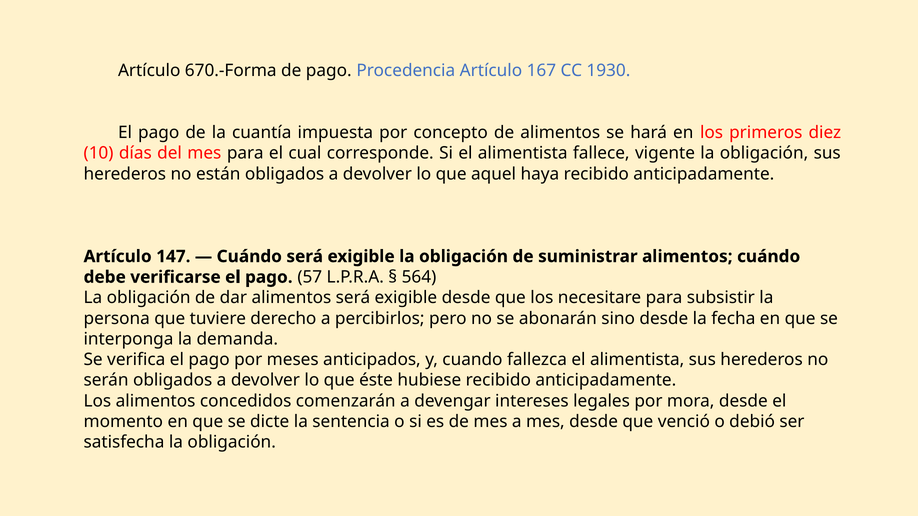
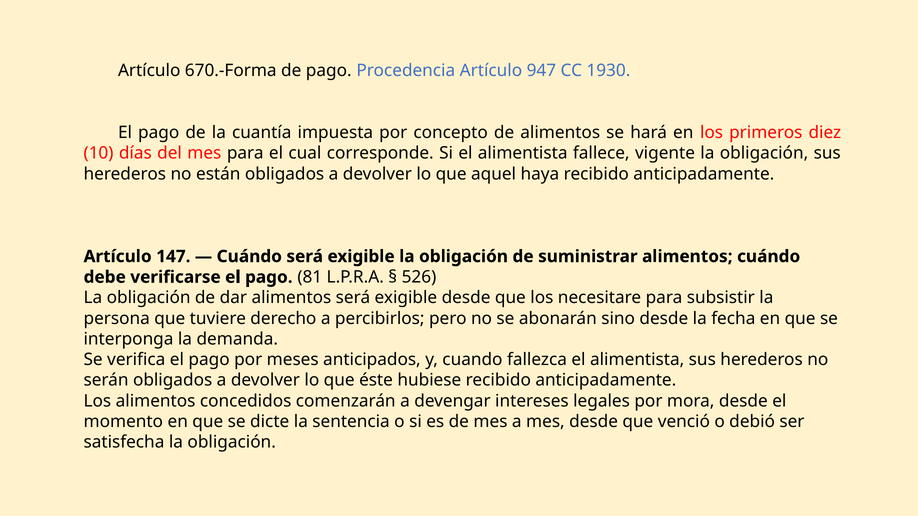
167: 167 -> 947
57: 57 -> 81
564: 564 -> 526
